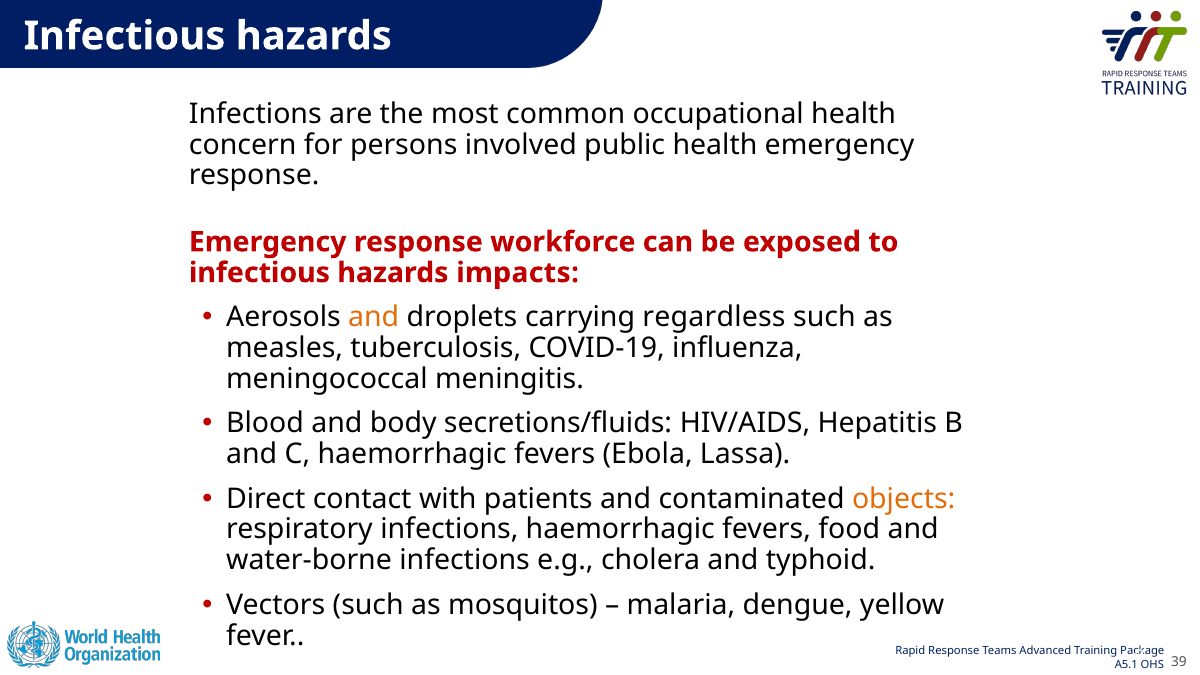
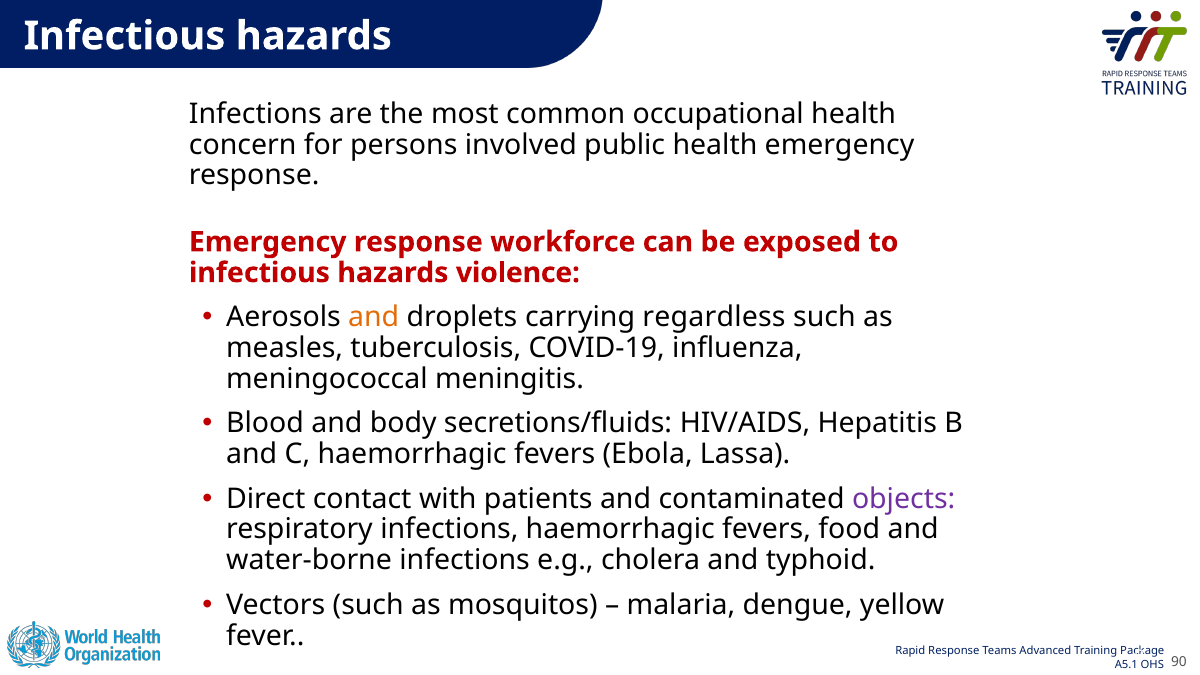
impacts: impacts -> violence
objects colour: orange -> purple
39: 39 -> 90
